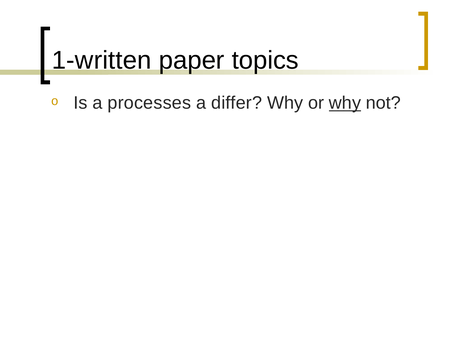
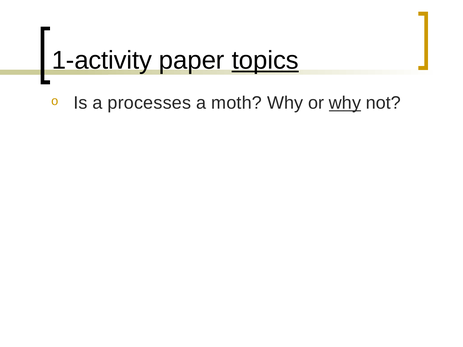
1-written: 1-written -> 1-activity
topics underline: none -> present
differ: differ -> moth
